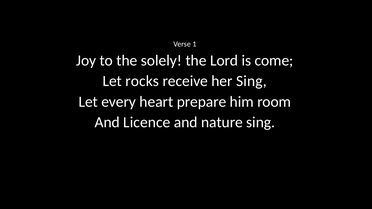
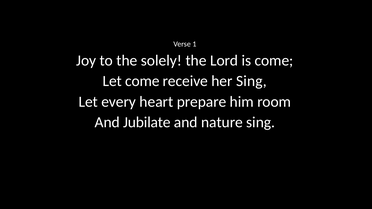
Let rocks: rocks -> come
Licence: Licence -> Jubilate
